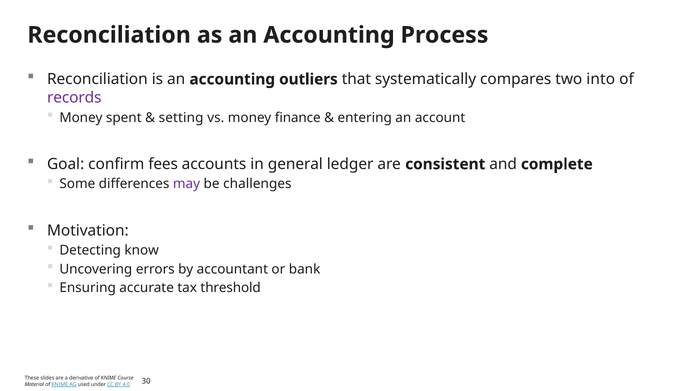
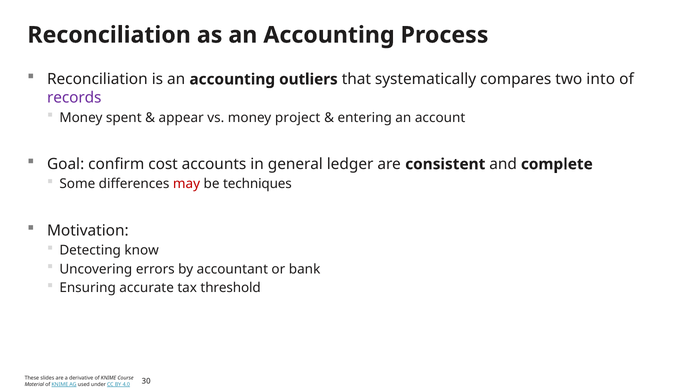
setting: setting -> appear
finance: finance -> project
fees: fees -> cost
may colour: purple -> red
challenges: challenges -> techniques
